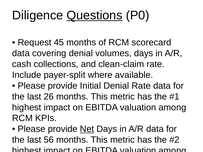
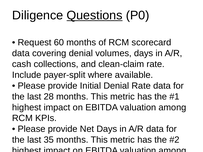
45: 45 -> 60
26: 26 -> 28
Net at (87, 129) underline: present -> none
56: 56 -> 35
